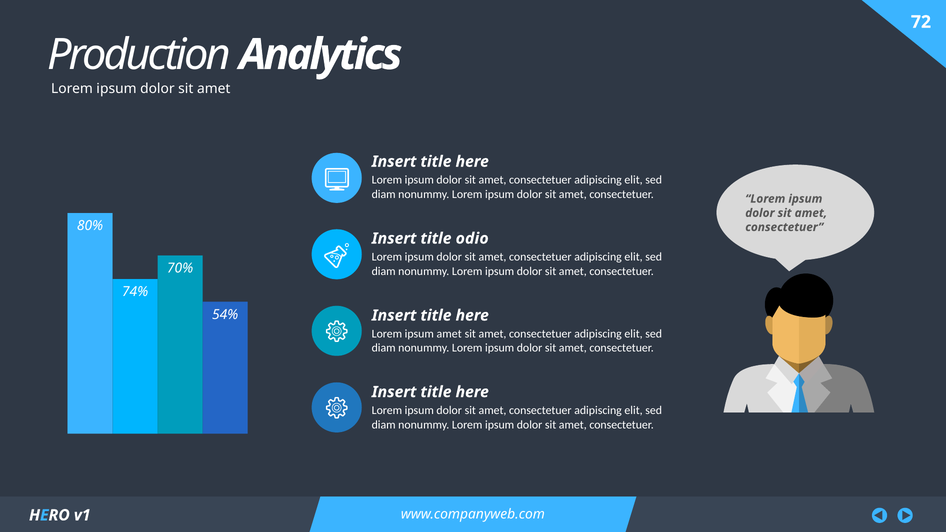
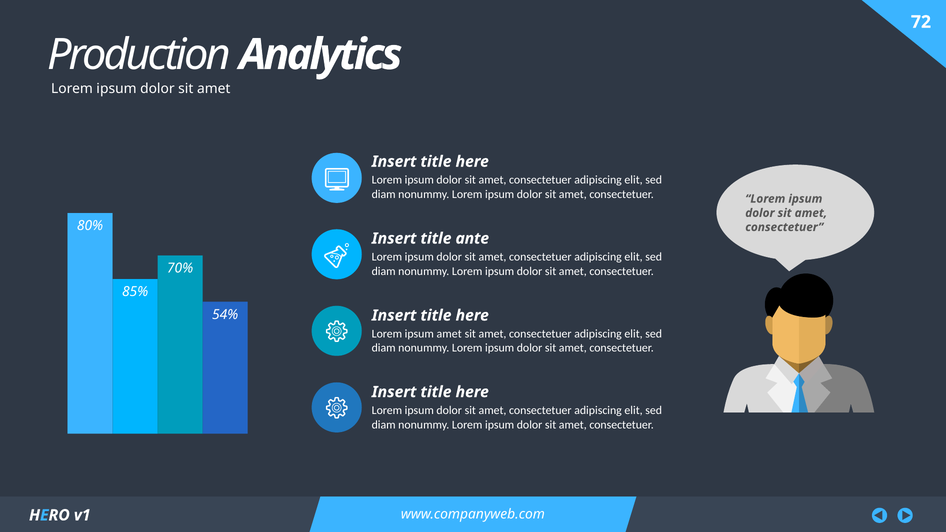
odio: odio -> ante
74%: 74% -> 85%
